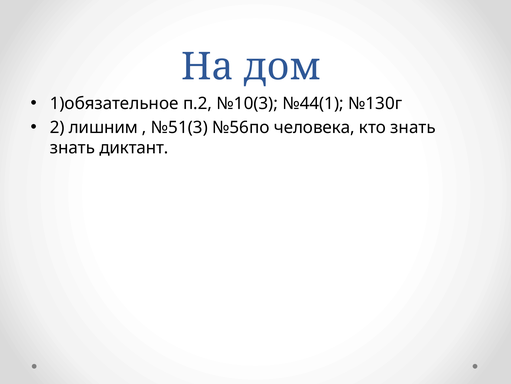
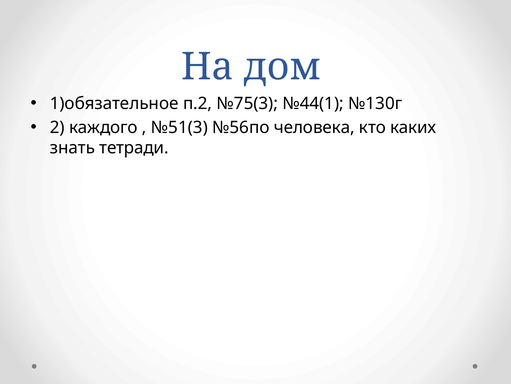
№10(3: №10(3 -> №75(3
лишним: лишним -> каждого
кто знать: знать -> каких
диктант: диктант -> тетради
